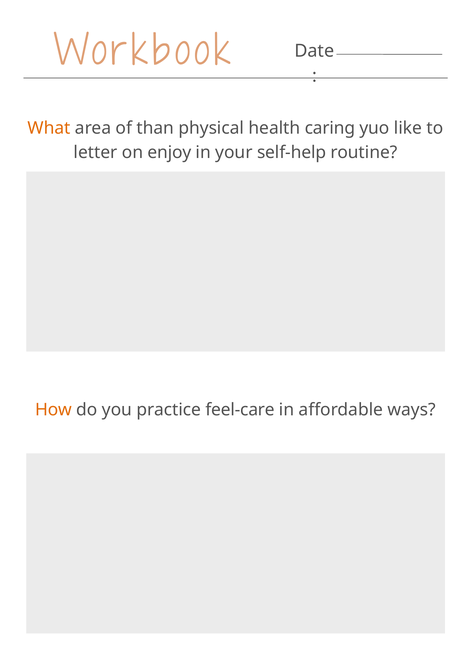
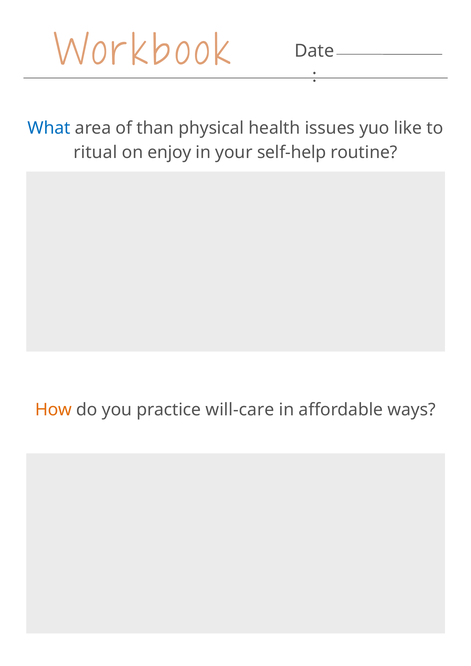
What colour: orange -> blue
caring: caring -> issues
letter: letter -> ritual
feel-care: feel-care -> will-care
